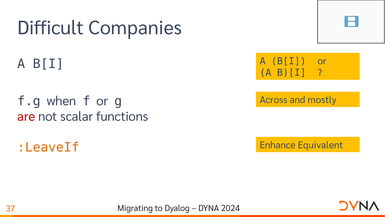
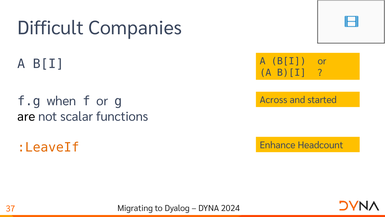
mostly: mostly -> started
are colour: red -> black
Equivalent: Equivalent -> Headcount
